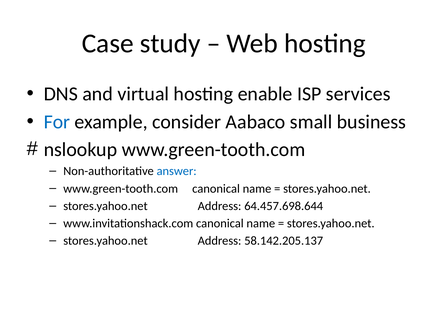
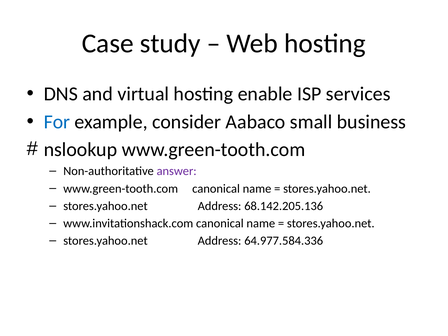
answer colour: blue -> purple
64.457.698.644: 64.457.698.644 -> 68.142.205.136
58.142.205.137: 58.142.205.137 -> 64.977.584.336
